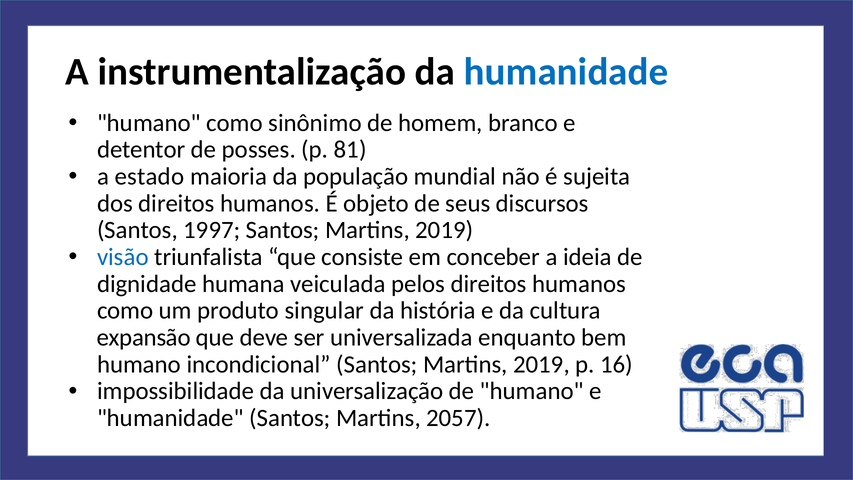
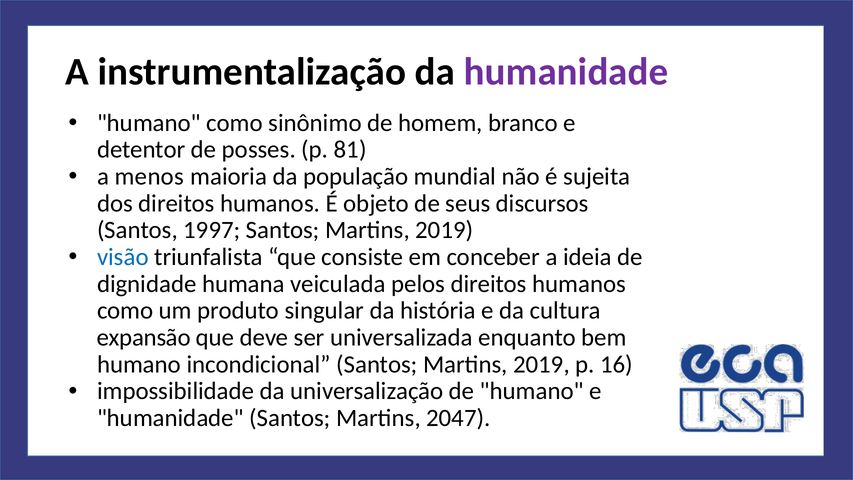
humanidade at (566, 72) colour: blue -> purple
estado: estado -> menos
2057: 2057 -> 2047
